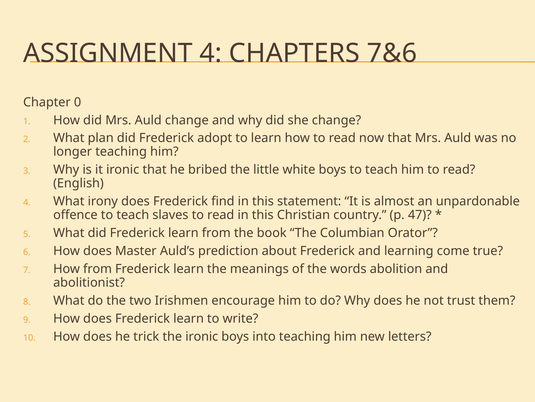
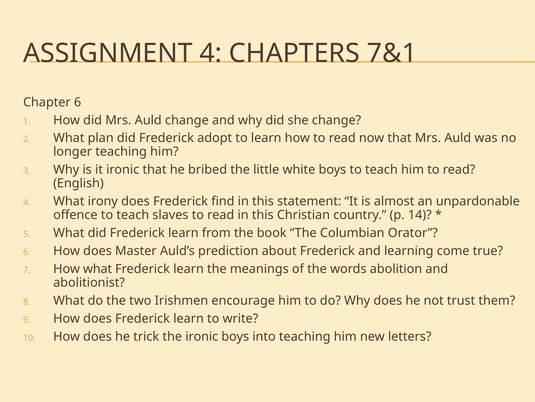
7&6: 7&6 -> 7&1
Chapter 0: 0 -> 6
47: 47 -> 14
How from: from -> what
